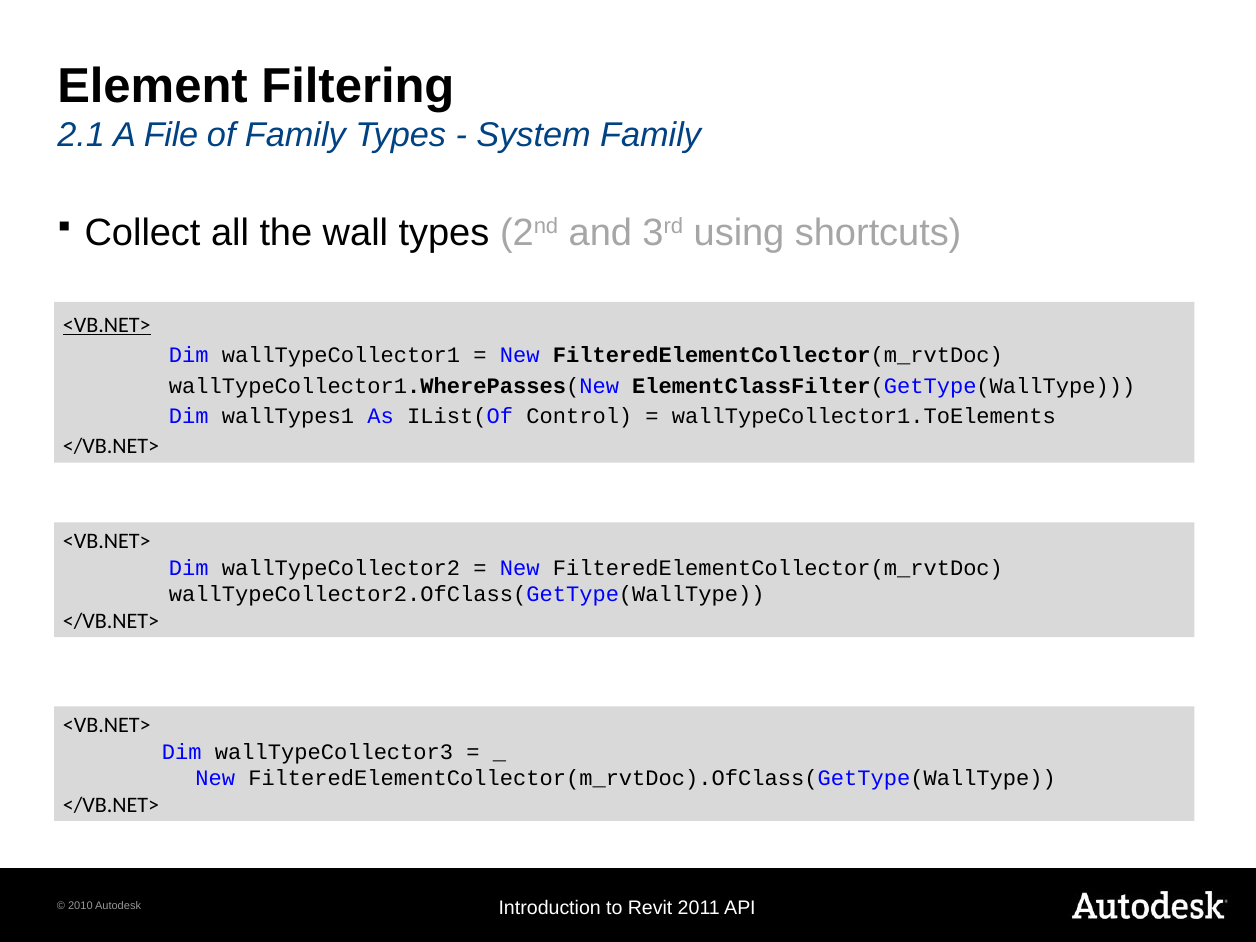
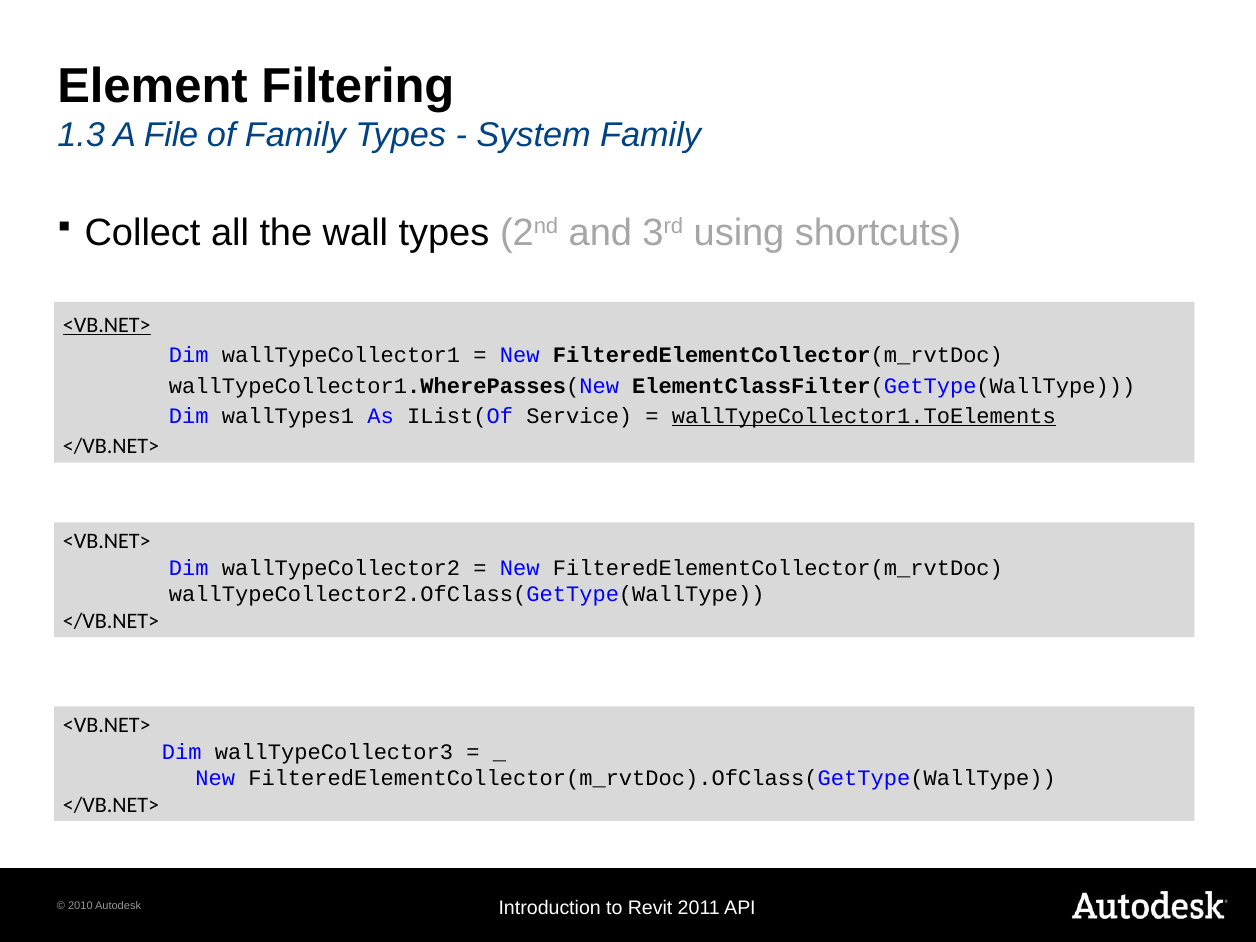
2.1: 2.1 -> 1.3
Control: Control -> Service
wallTypeCollector1.ToElements underline: none -> present
